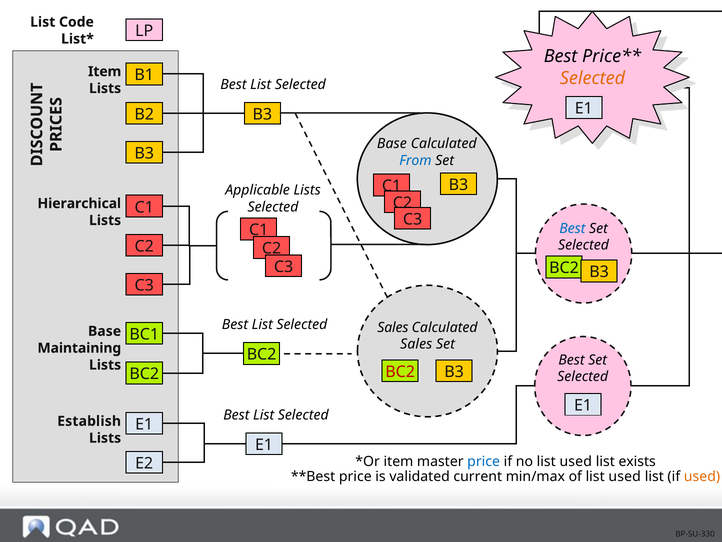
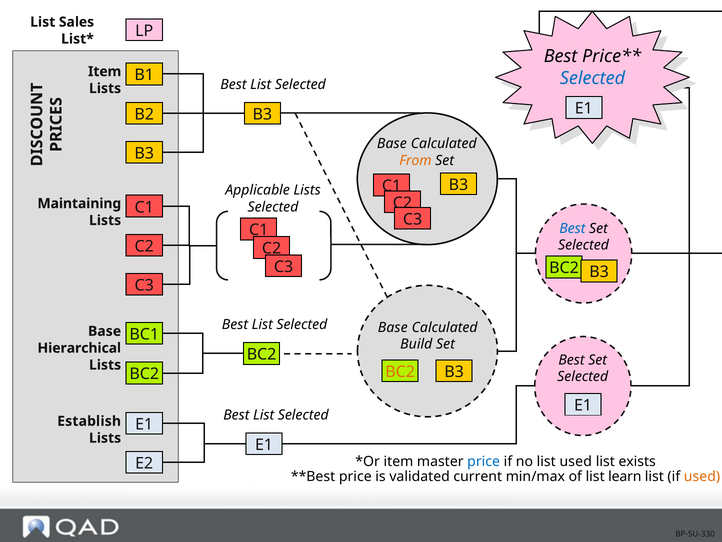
Code: Code -> Sales
Selected at (592, 78) colour: orange -> blue
From colour: blue -> orange
Hierarchical: Hierarchical -> Maintaining
Sales at (393, 327): Sales -> Base
Sales at (416, 344): Sales -> Build
Maintaining: Maintaining -> Hierarchical
BC2 at (400, 372) colour: red -> orange
of list used: used -> learn
